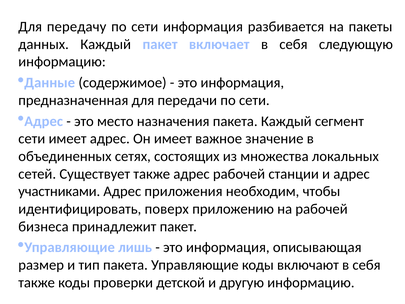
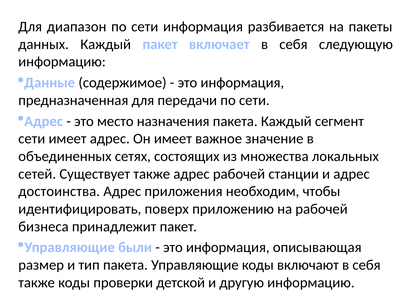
передачу: передачу -> диапазон
участниками: участниками -> достоинства
лишь: лишь -> были
